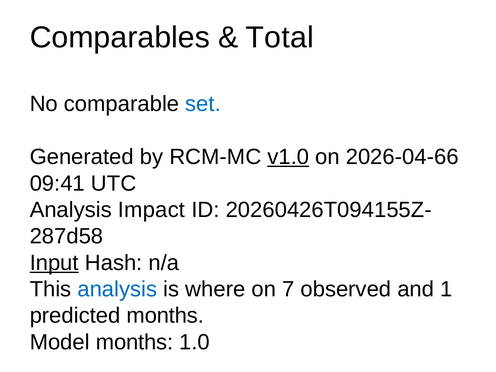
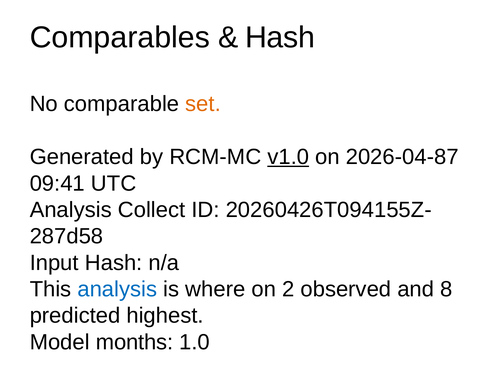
Total at (280, 38): Total -> Hash
set colour: blue -> orange
2026-04-66: 2026-04-66 -> 2026-04-87
Impact: Impact -> Collect
Input underline: present -> none
7: 7 -> 2
1: 1 -> 8
predicted months: months -> highest
